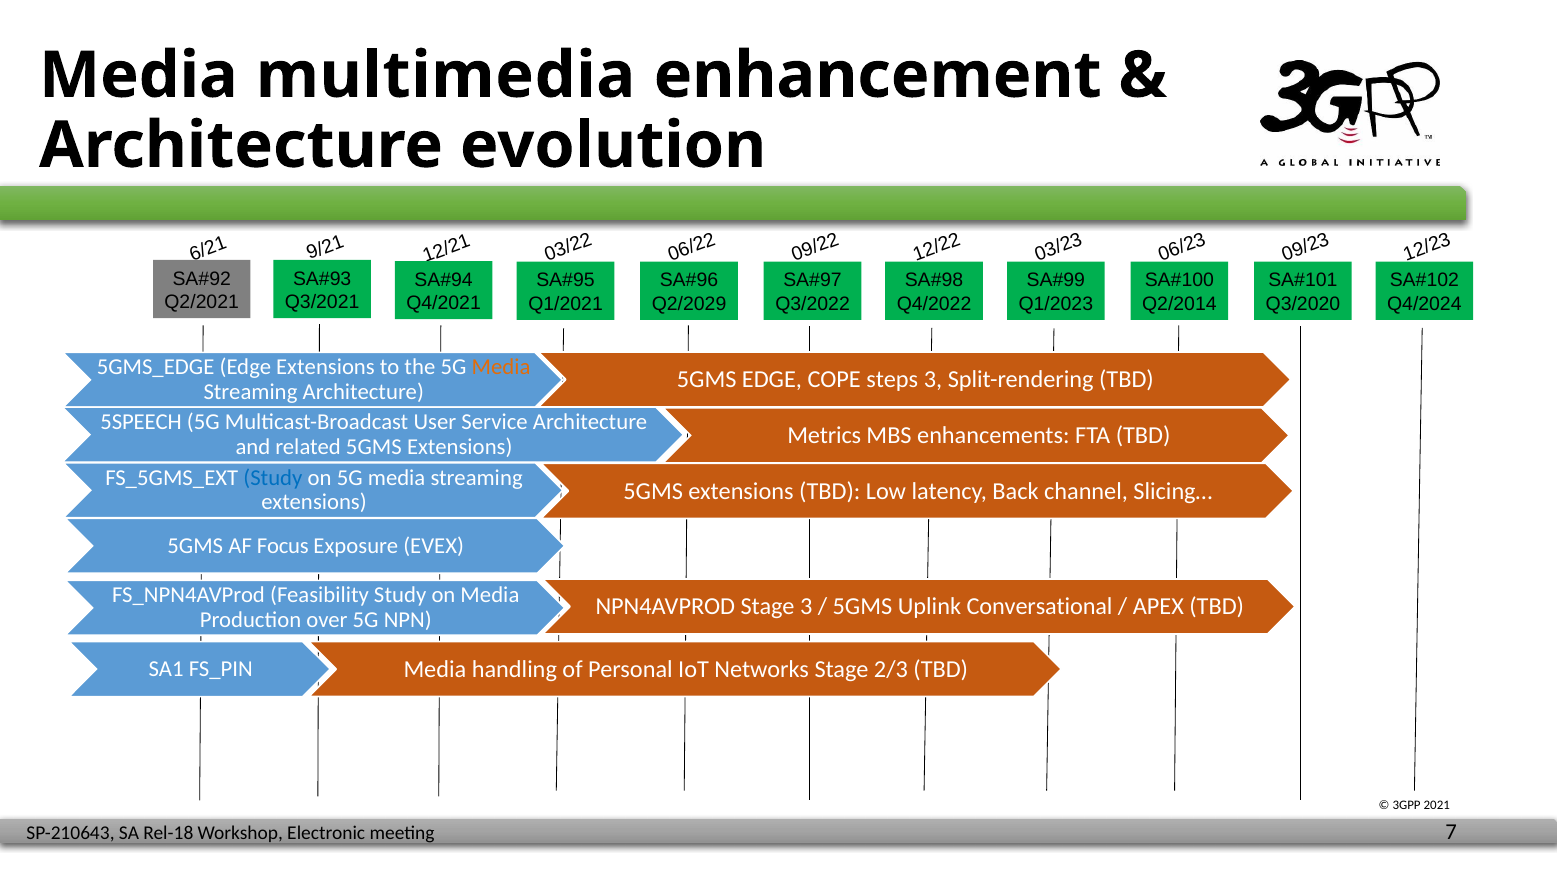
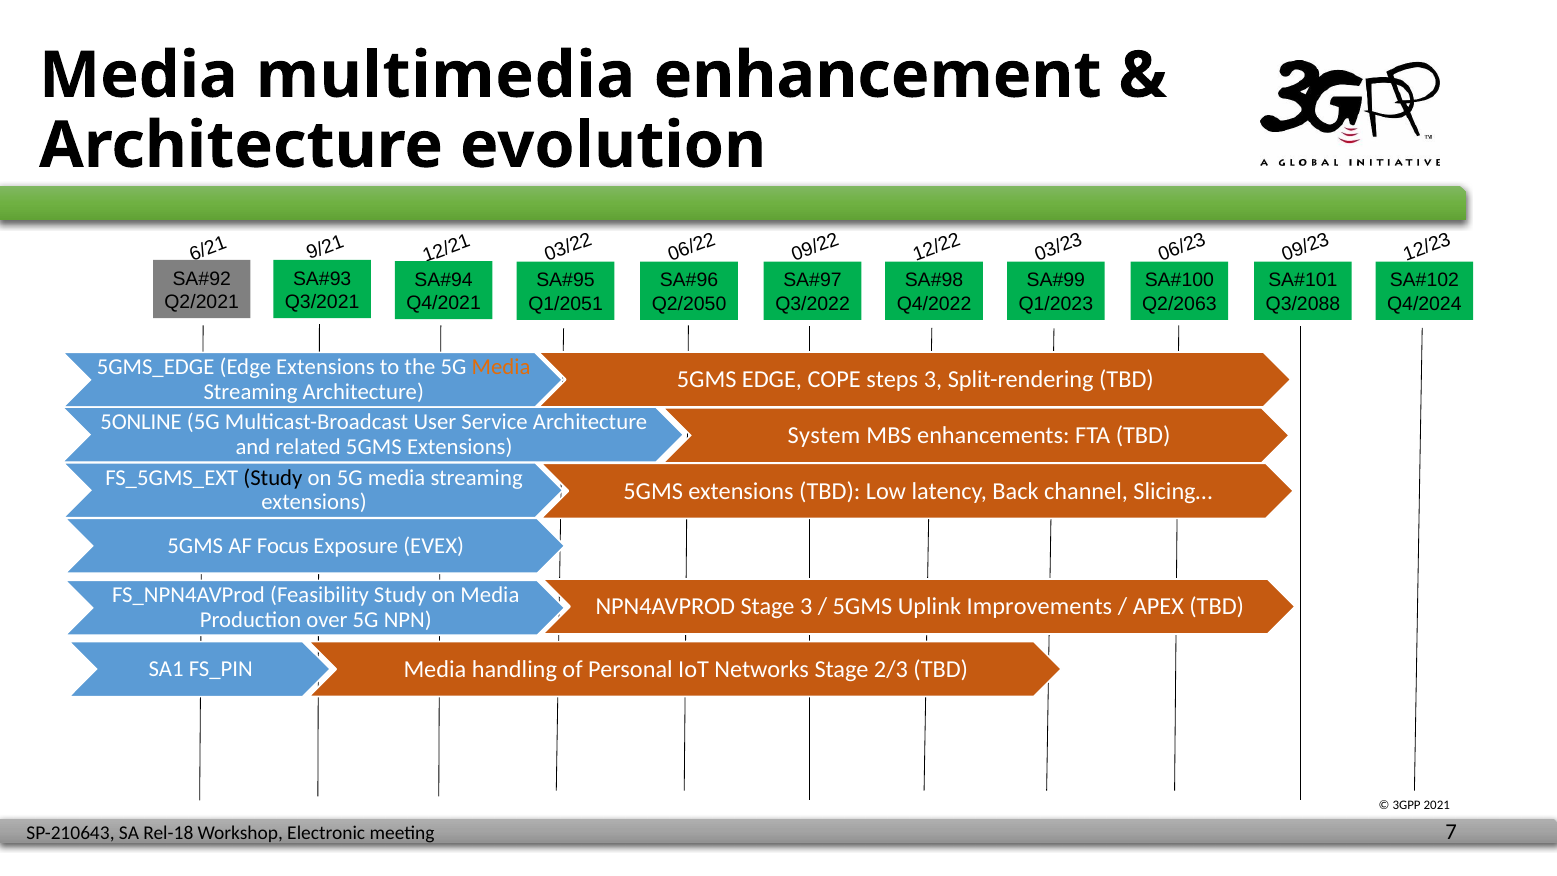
Q1/2021: Q1/2021 -> Q1/2051
Q2/2029: Q2/2029 -> Q2/2050
Q2/2014: Q2/2014 -> Q2/2063
Q3/2020: Q3/2020 -> Q3/2088
5SPEECH: 5SPEECH -> 5ONLINE
Metrics: Metrics -> System
Study at (273, 478) colour: blue -> black
Conversational: Conversational -> Improvements
